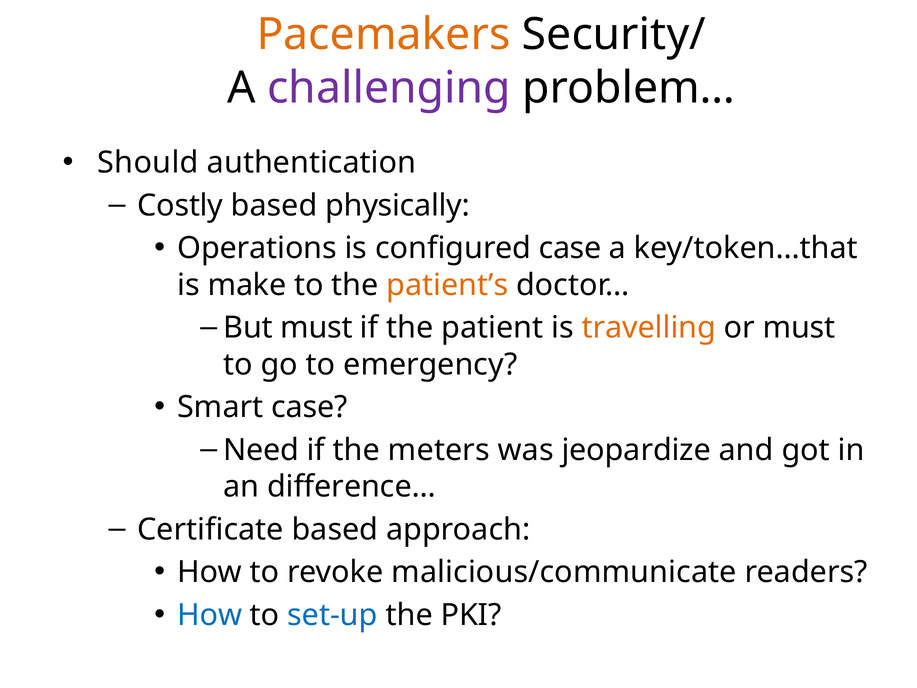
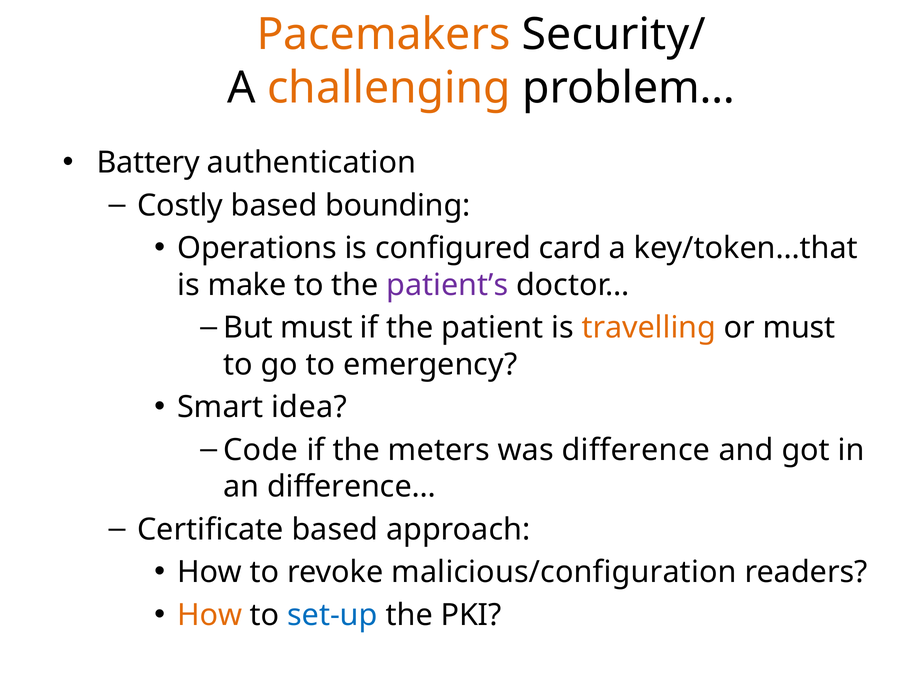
challenging colour: purple -> orange
Should: Should -> Battery
physically: physically -> bounding
configured case: case -> card
patient’s colour: orange -> purple
Smart case: case -> idea
Need: Need -> Code
jeopardize: jeopardize -> difference
malicious/communicate: malicious/communicate -> malicious/configuration
How at (210, 615) colour: blue -> orange
